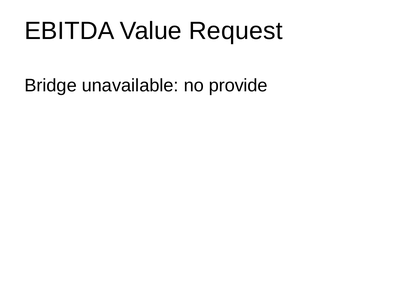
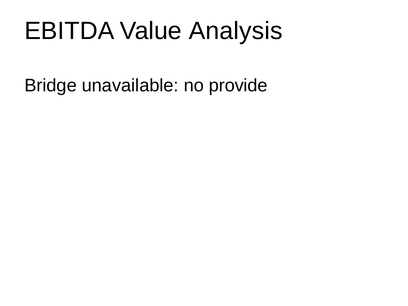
Request: Request -> Analysis
